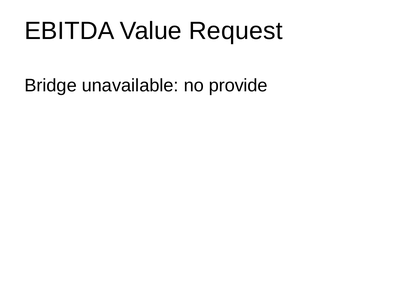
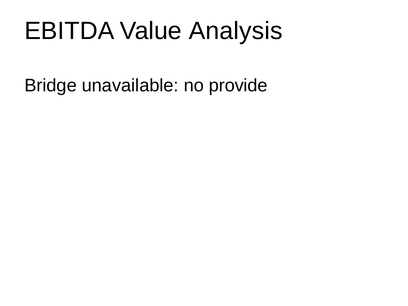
Request: Request -> Analysis
